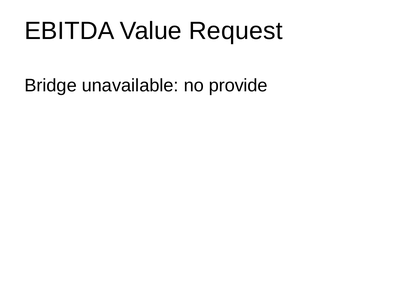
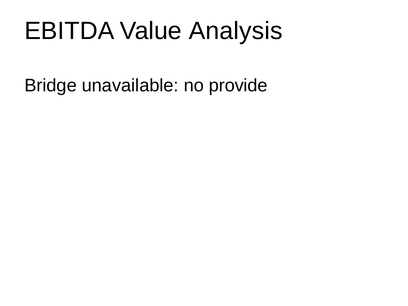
Request: Request -> Analysis
